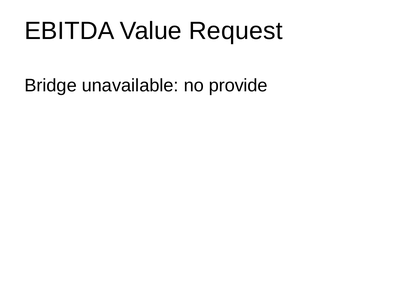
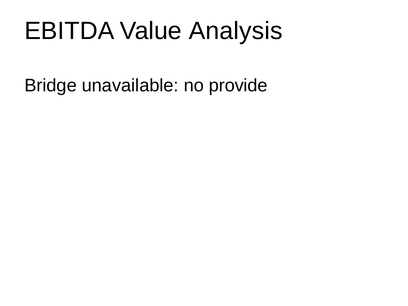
Request: Request -> Analysis
